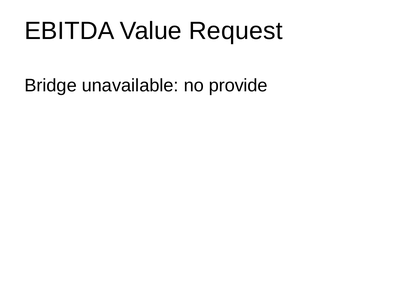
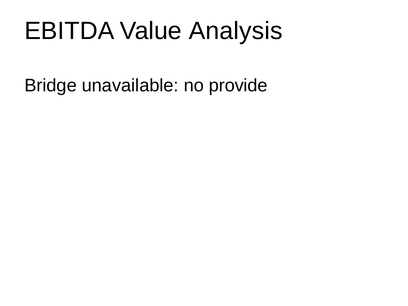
Request: Request -> Analysis
